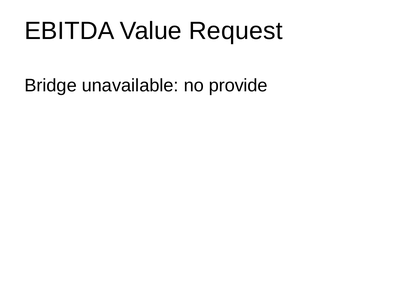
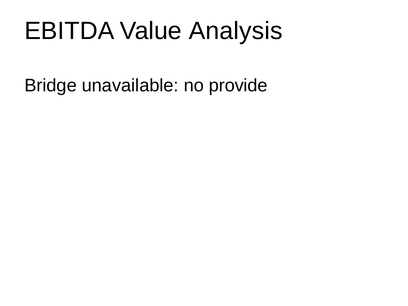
Request: Request -> Analysis
